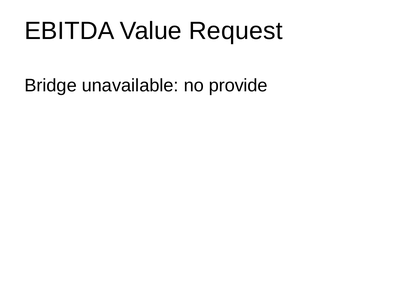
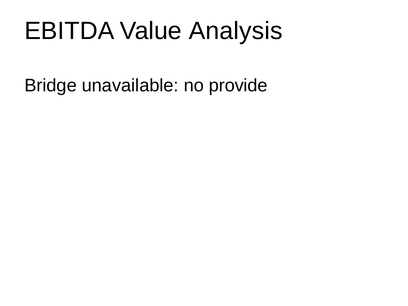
Request: Request -> Analysis
